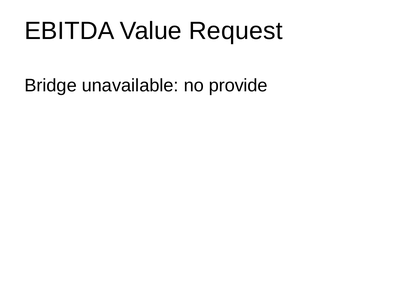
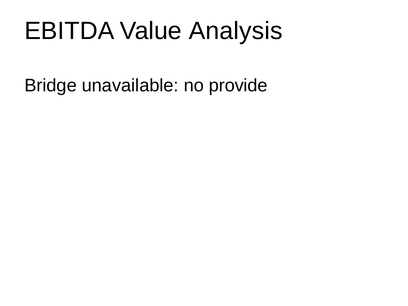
Request: Request -> Analysis
